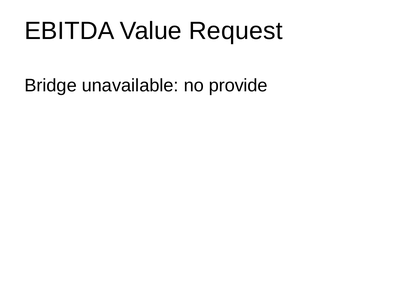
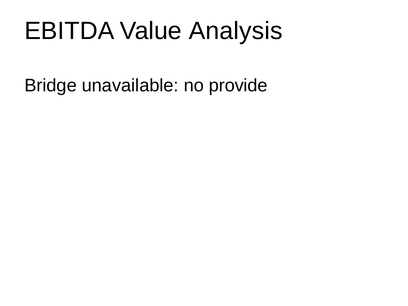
Request: Request -> Analysis
